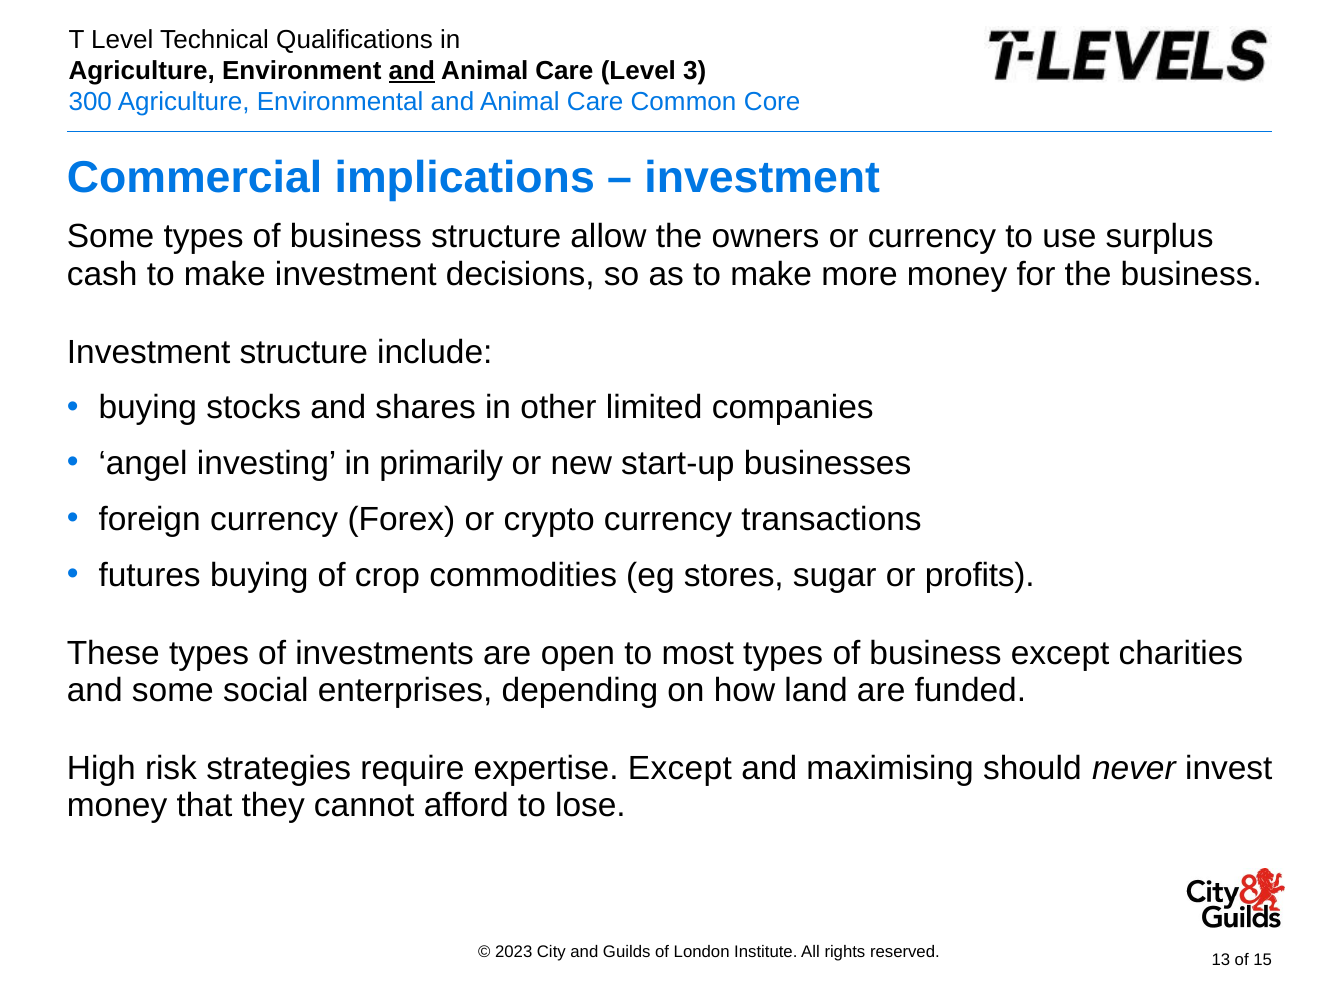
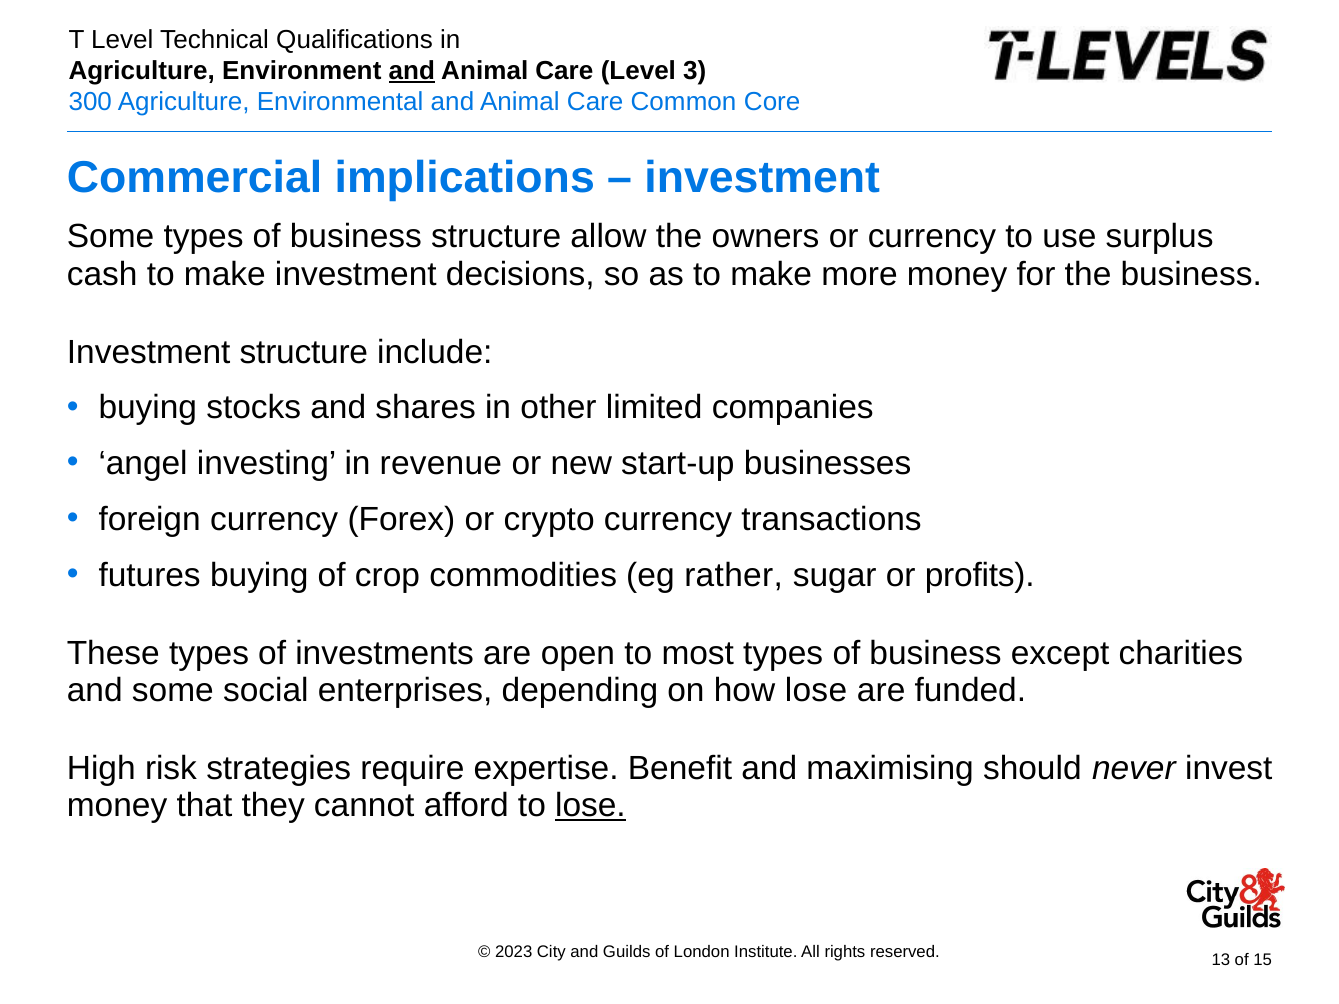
primarily: primarily -> revenue
stores: stores -> rather
how land: land -> lose
expertise Except: Except -> Benefit
lose at (590, 806) underline: none -> present
